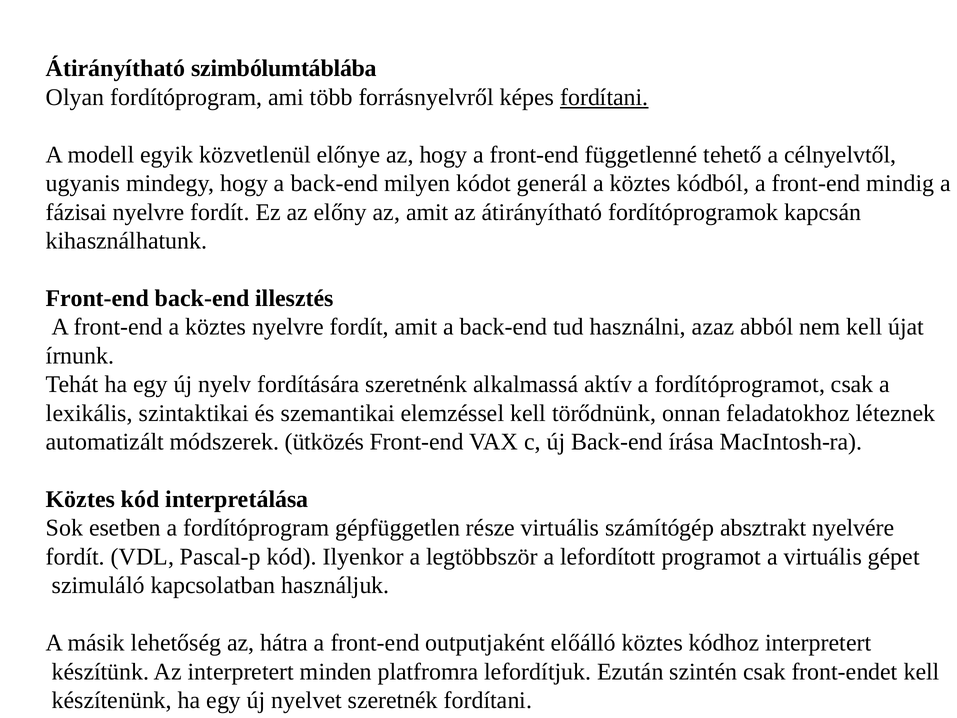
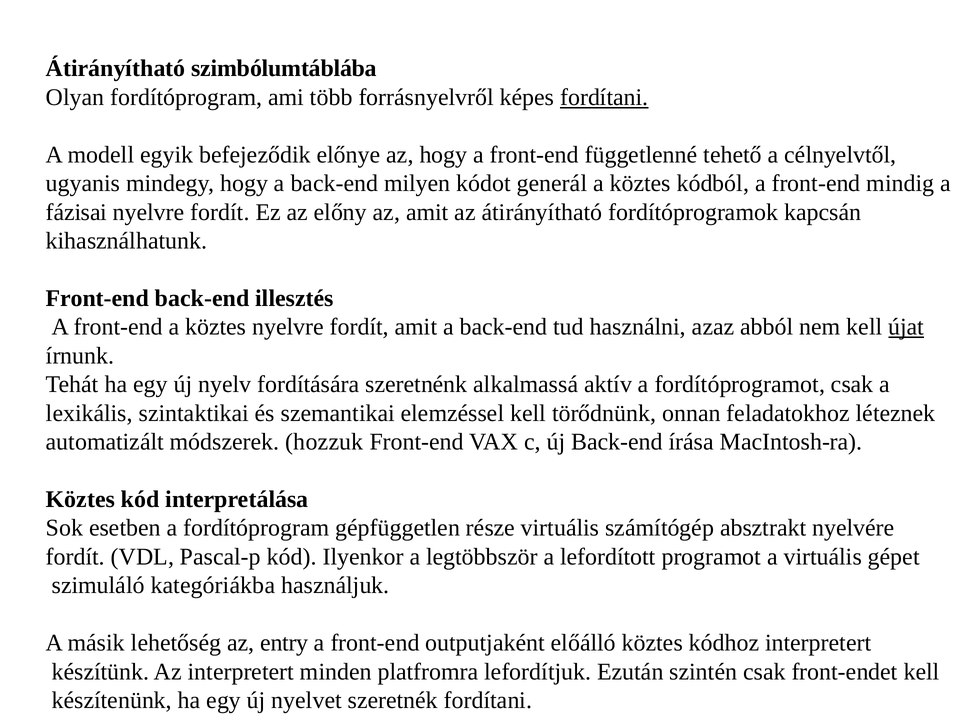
közvetlenül: közvetlenül -> befejeződik
újat underline: none -> present
ütközés: ütközés -> hozzuk
kapcsolatban: kapcsolatban -> kategóriákba
hátra: hátra -> entry
